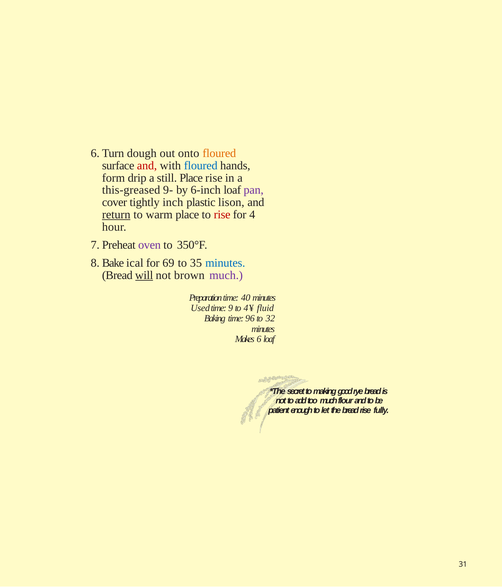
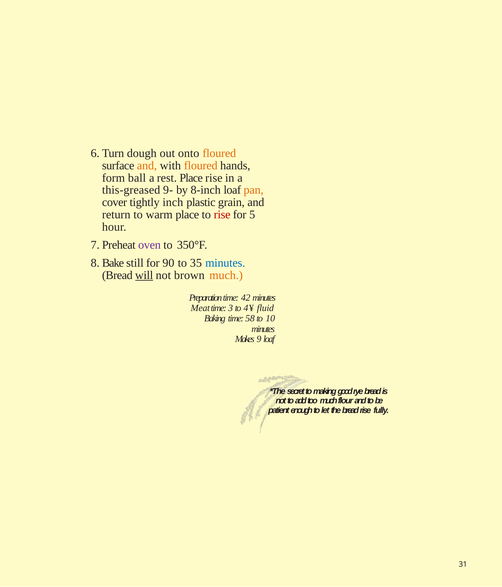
and at (147, 166) colour: red -> orange
floured at (201, 166) colour: blue -> orange
drip: drip -> ball
still: still -> rest
6-inch: 6-inch -> 8-inch
pan colour: purple -> orange
lison: lison -> grain
return underline: present -> none
4: 4 -> 5
ical: ical -> still
69: 69 -> 90
much at (226, 275) colour: purple -> orange
40: 40 -> 42
Used: Used -> Meat
9: 9 -> 3
96: 96 -> 58
32: 32 -> 10
6: 6 -> 9
